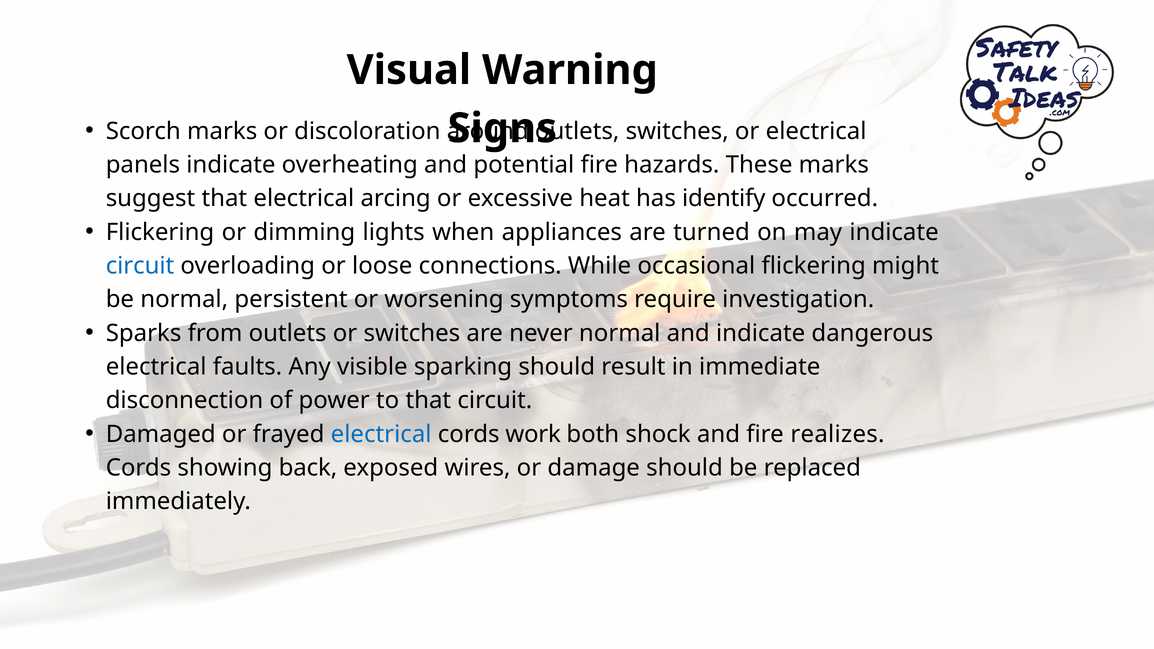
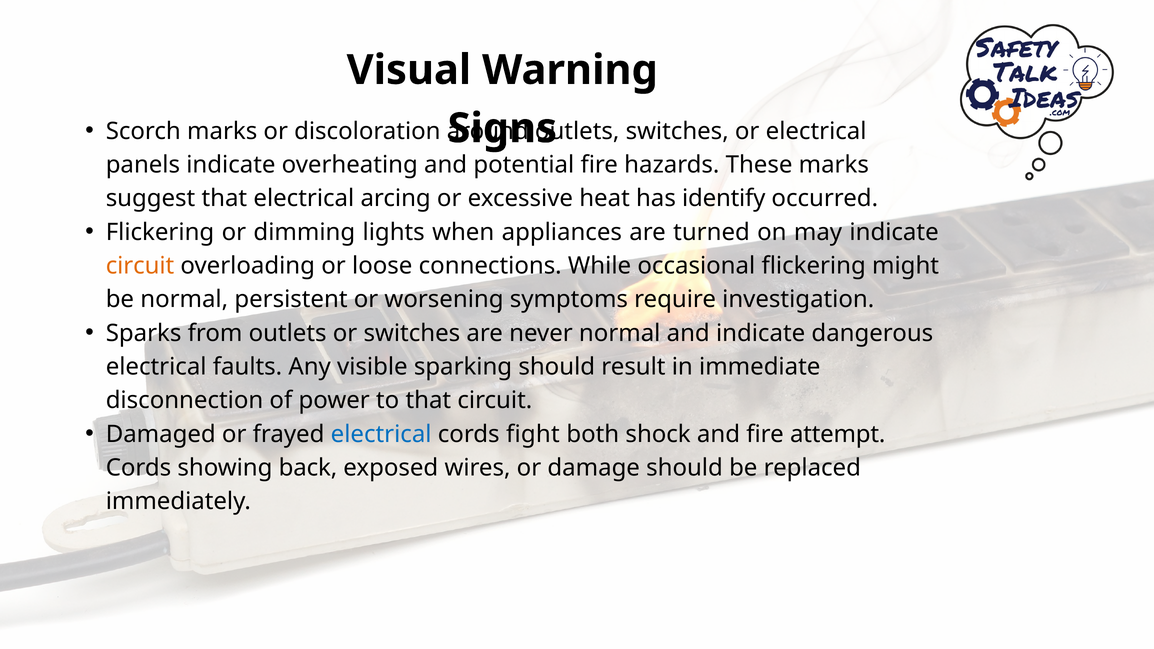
circuit at (140, 266) colour: blue -> orange
work: work -> fight
realizes: realizes -> attempt
